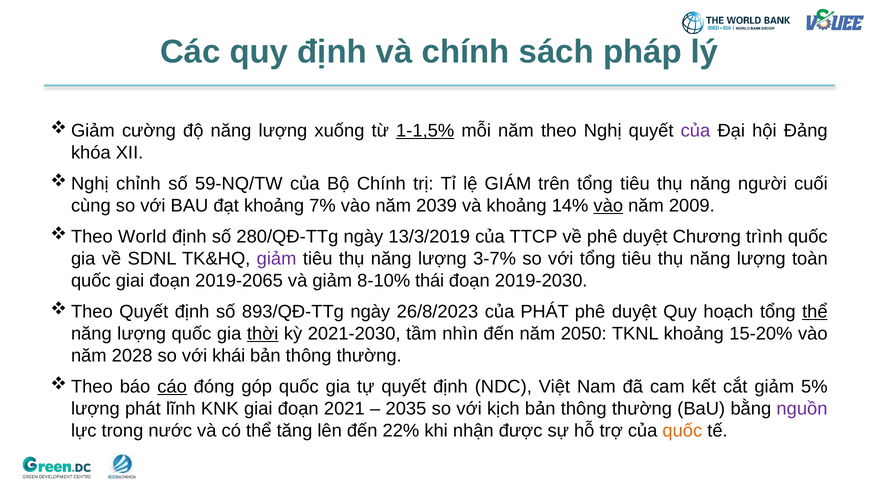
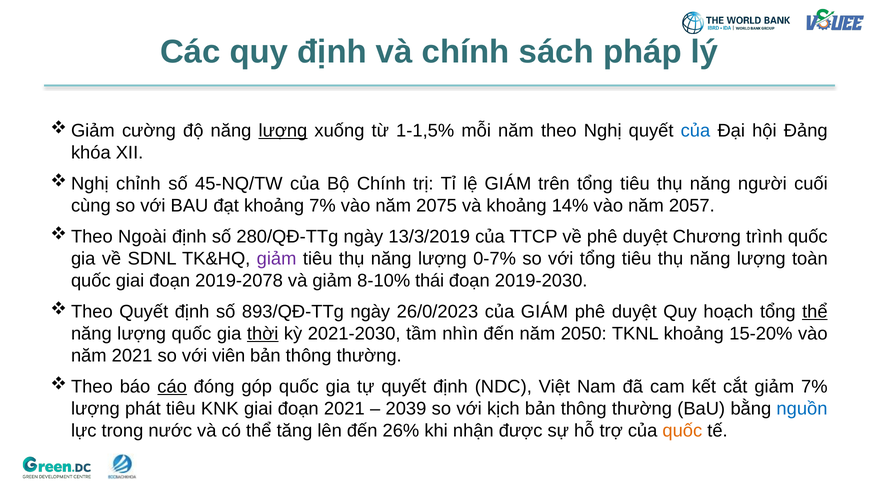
lượng at (283, 131) underline: none -> present
1-1,5% underline: present -> none
của at (695, 131) colour: purple -> blue
59-NQ/TW: 59-NQ/TW -> 45-NQ/TW
2039: 2039 -> 2075
vào at (608, 206) underline: present -> none
2009: 2009 -> 2057
World: World -> Ngoài
3-7%: 3-7% -> 0-7%
2019-2065: 2019-2065 -> 2019-2078
26/8/2023: 26/8/2023 -> 26/0/2023
của PHÁT: PHÁT -> GIÁM
năm 2028: 2028 -> 2021
khái: khái -> viên
giảm 5%: 5% -> 7%
phát lĩnh: lĩnh -> tiêu
2035: 2035 -> 2039
nguồn colour: purple -> blue
22%: 22% -> 26%
